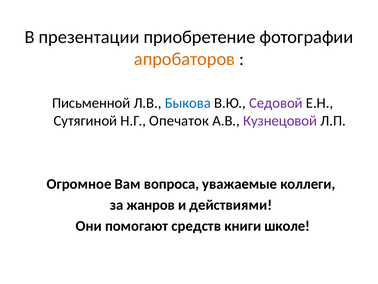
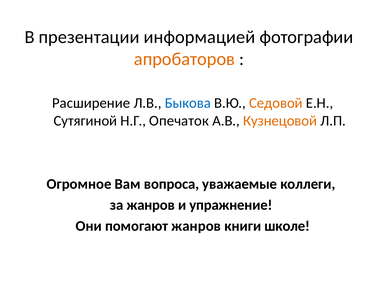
приобретение: приобретение -> информацией
Письменной: Письменной -> Расширение
Седовой colour: purple -> orange
Кузнецовой colour: purple -> orange
действиями: действиями -> упражнение
помогают средств: средств -> жанров
